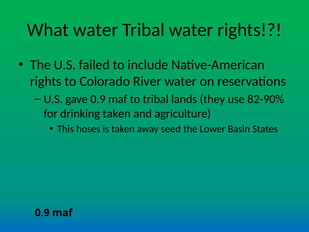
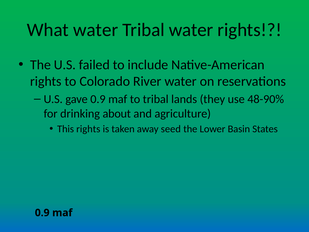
82-90%: 82-90% -> 48-90%
drinking taken: taken -> about
This hoses: hoses -> rights
